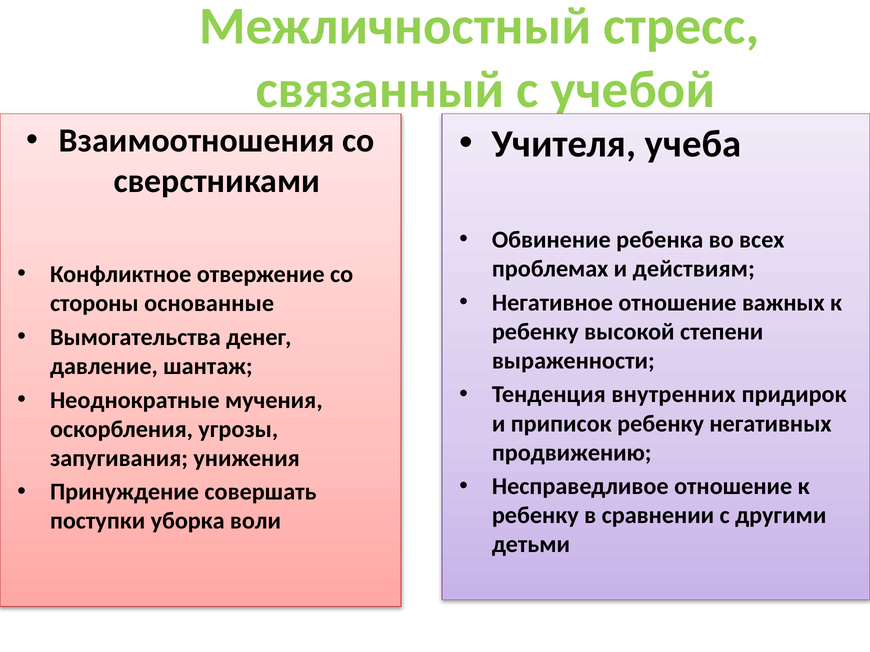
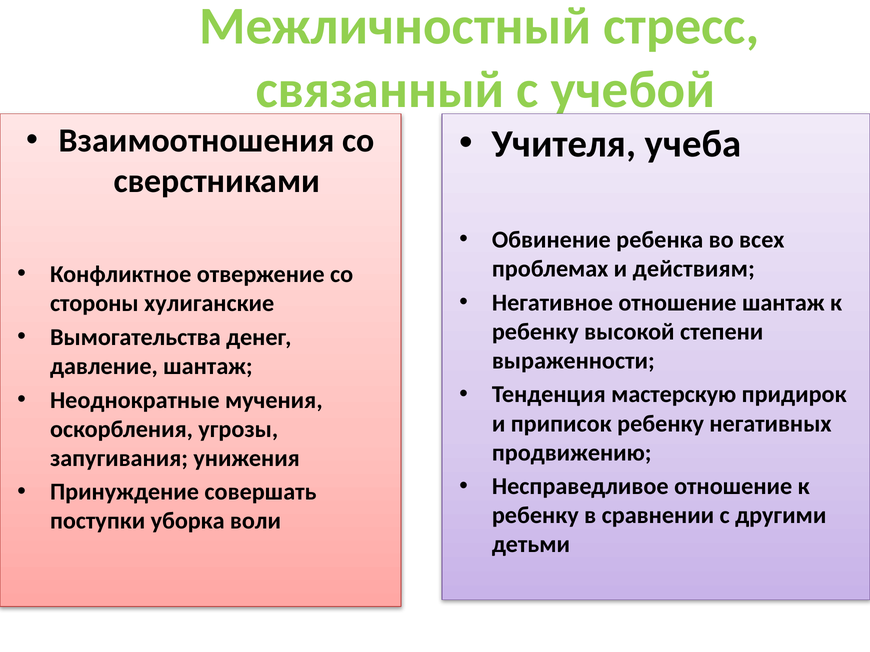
отношение важных: важных -> шантаж
основанные: основанные -> хулиганские
внутренних: внутренних -> мастерскую
